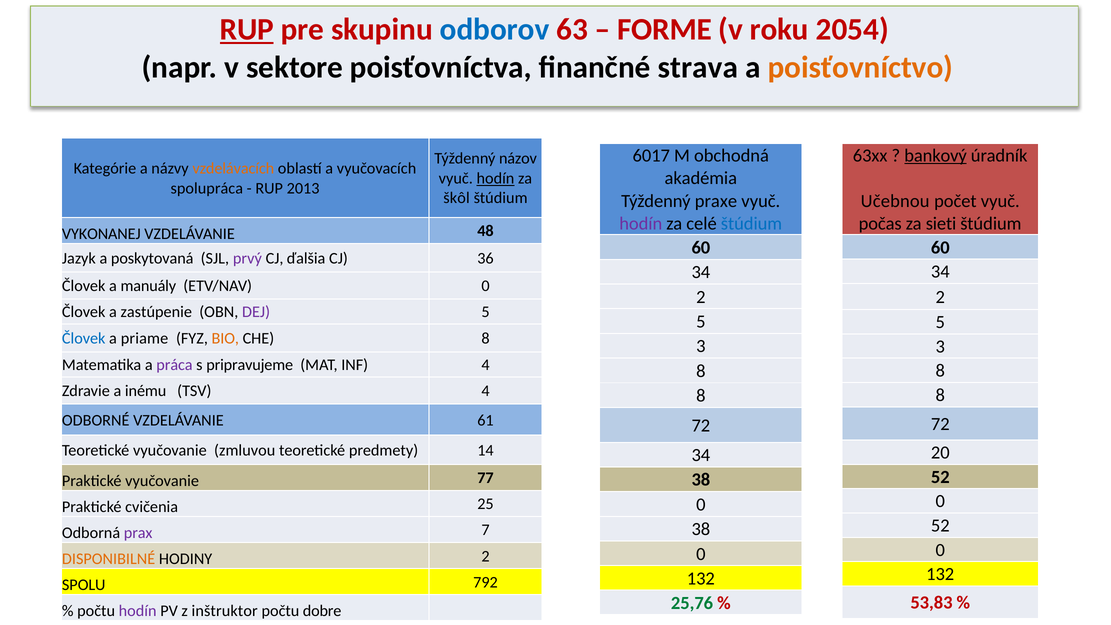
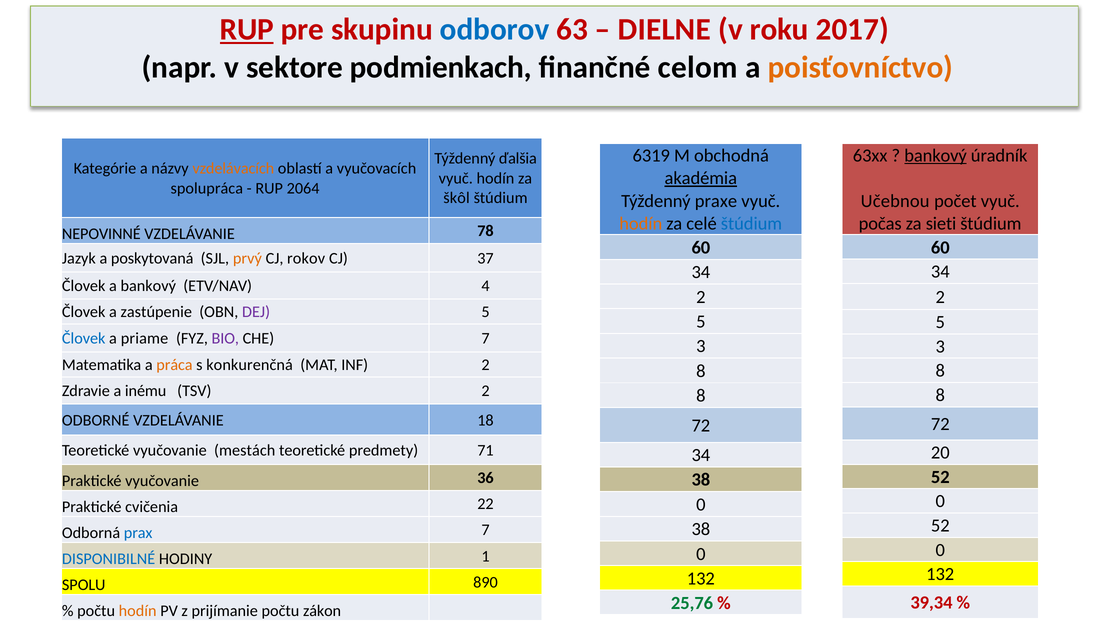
FORME: FORME -> DIELNE
2054: 2054 -> 2017
poisťovníctva: poisťovníctva -> podmienkach
strava: strava -> celom
6017: 6017 -> 6319
názov: názov -> ďalšia
akadémia underline: none -> present
hodín at (495, 178) underline: present -> none
2013: 2013 -> 2064
hodín at (641, 224) colour: purple -> orange
VYKONANEJ: VYKONANEJ -> NEPOVINNÉ
48: 48 -> 78
prvý colour: purple -> orange
ďalšia: ďalšia -> rokov
36: 36 -> 37
a manuály: manuály -> bankový
ETV/NAV 0: 0 -> 4
BIO colour: orange -> purple
CHE 8: 8 -> 7
práca colour: purple -> orange
pripravujeme: pripravujeme -> konkurenčná
INF 4: 4 -> 2
TSV 4: 4 -> 2
61: 61 -> 18
zmluvou: zmluvou -> mestách
14: 14 -> 71
77: 77 -> 36
25: 25 -> 22
prax colour: purple -> blue
DISPONIBILNÉ colour: orange -> blue
HODINY 2: 2 -> 1
792: 792 -> 890
53,83: 53,83 -> 39,34
hodín at (138, 611) colour: purple -> orange
inštruktor: inštruktor -> prijímanie
dobre: dobre -> zákon
